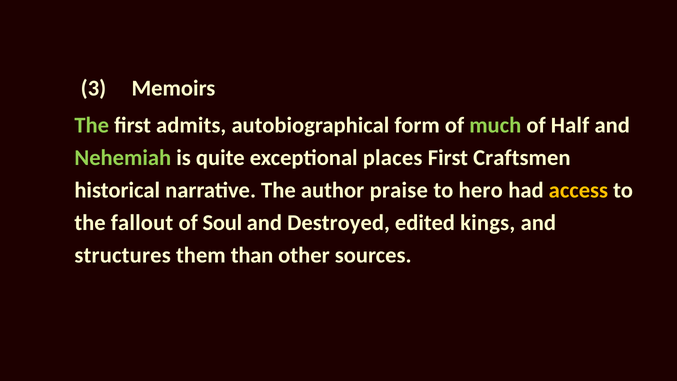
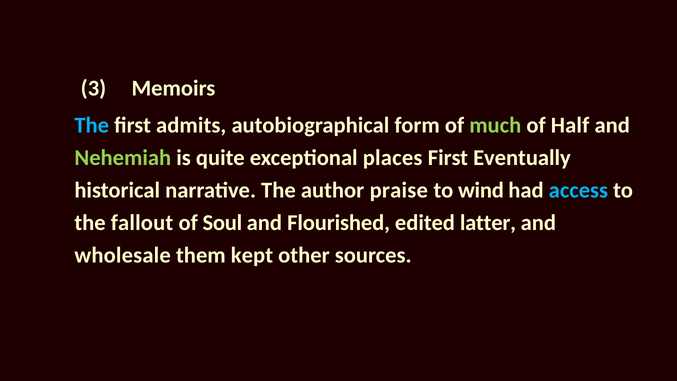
The at (92, 125) colour: light green -> light blue
Craftsmen: Craftsmen -> Eventually
hero: hero -> wind
access colour: yellow -> light blue
Destroyed: Destroyed -> Flourished
kings: kings -> latter
structures: structures -> wholesale
than: than -> kept
